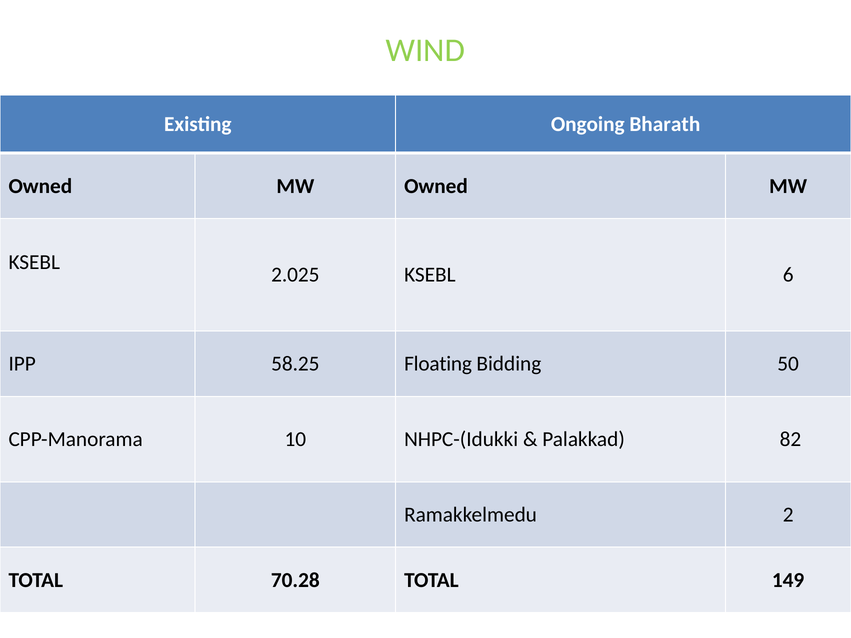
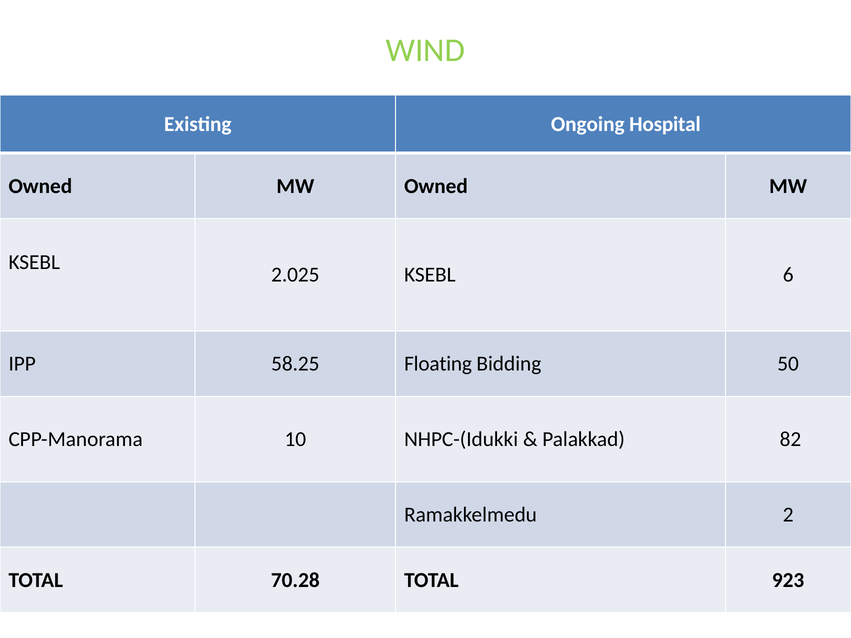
Bharath: Bharath -> Hospital
149: 149 -> 923
